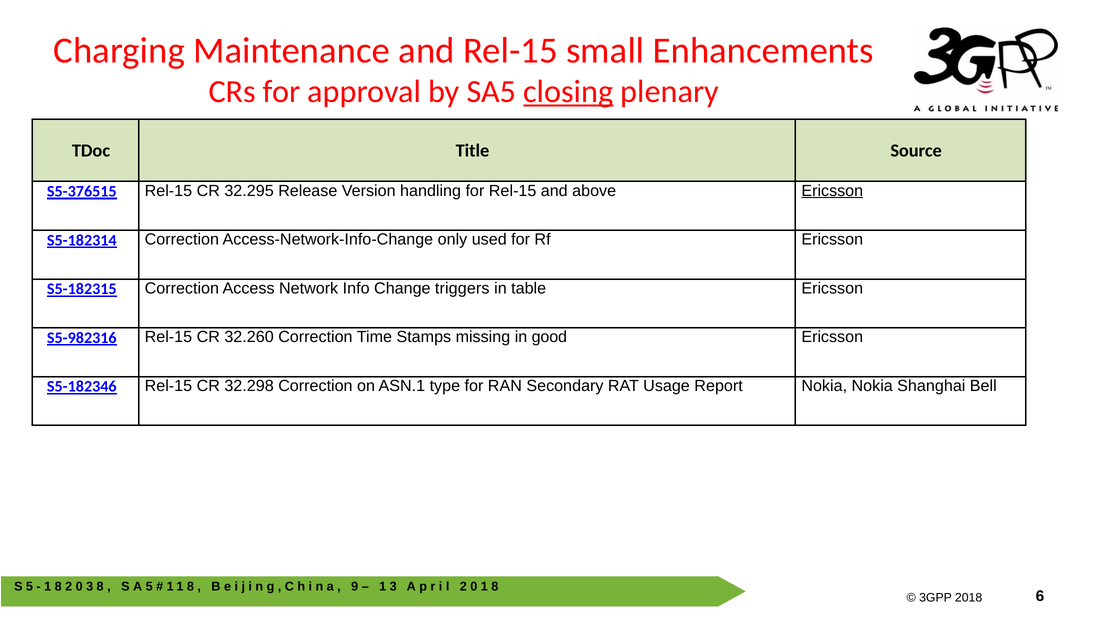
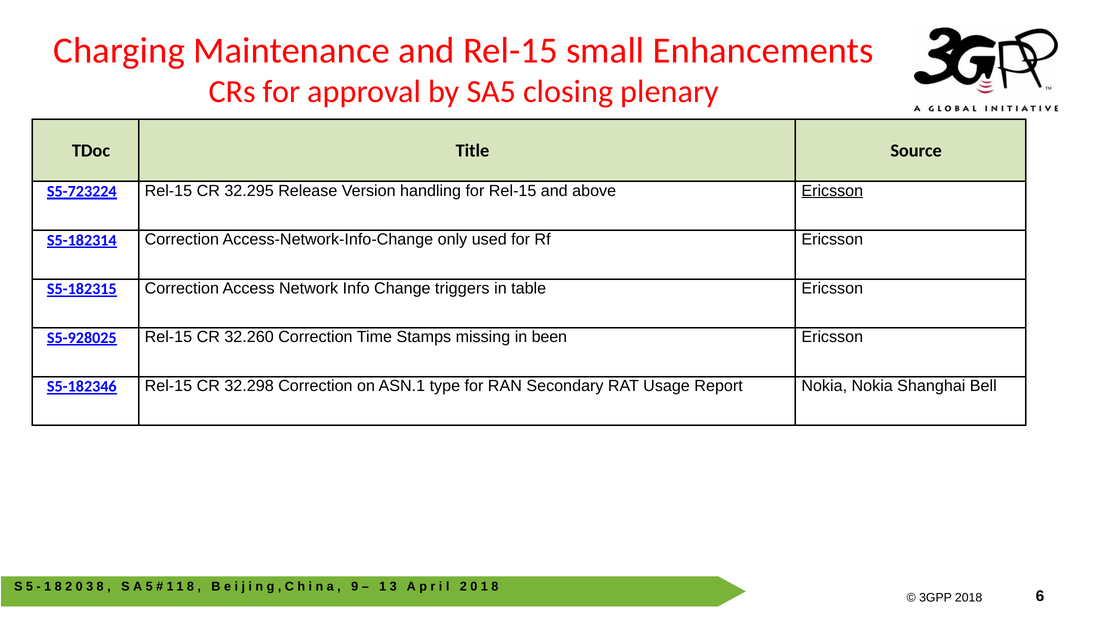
closing underline: present -> none
S5-376515: S5-376515 -> S5-723224
S5-982316: S5-982316 -> S5-928025
good: good -> been
